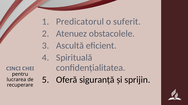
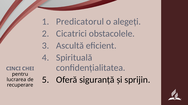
suferit: suferit -> alegeți
Atenuez: Atenuez -> Cicatrici
